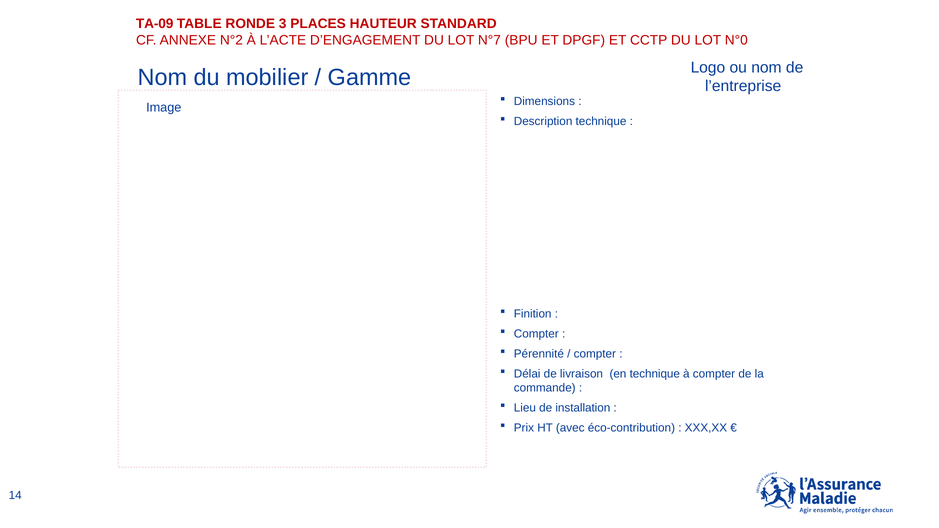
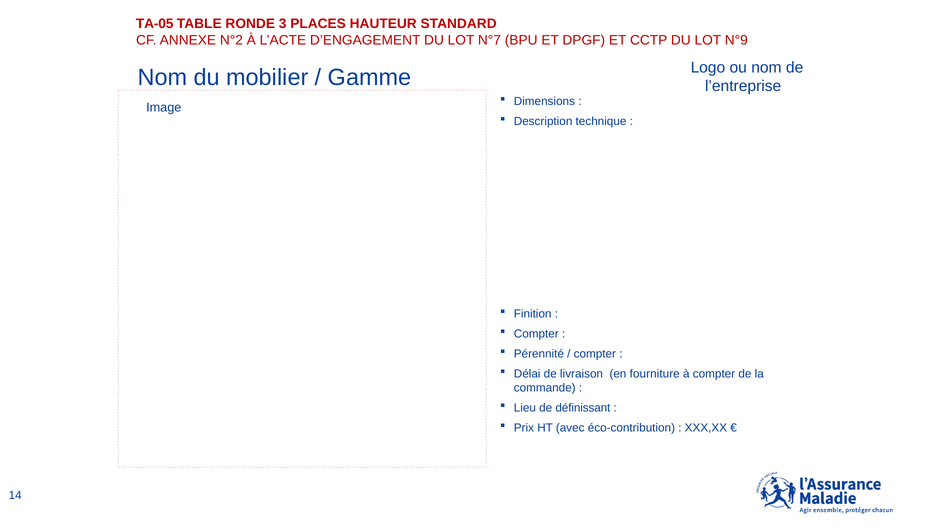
TA-09: TA-09 -> TA-05
N°0: N°0 -> N°9
en technique: technique -> fourniture
installation: installation -> définissant
